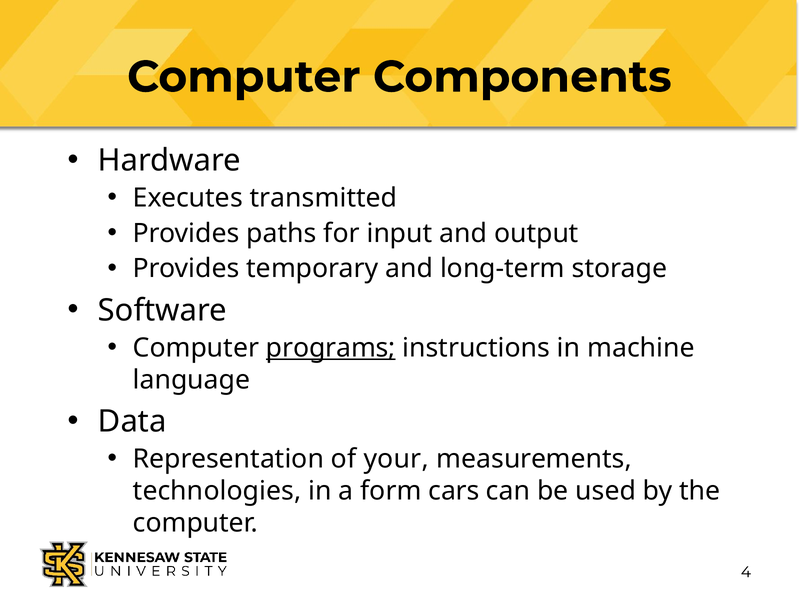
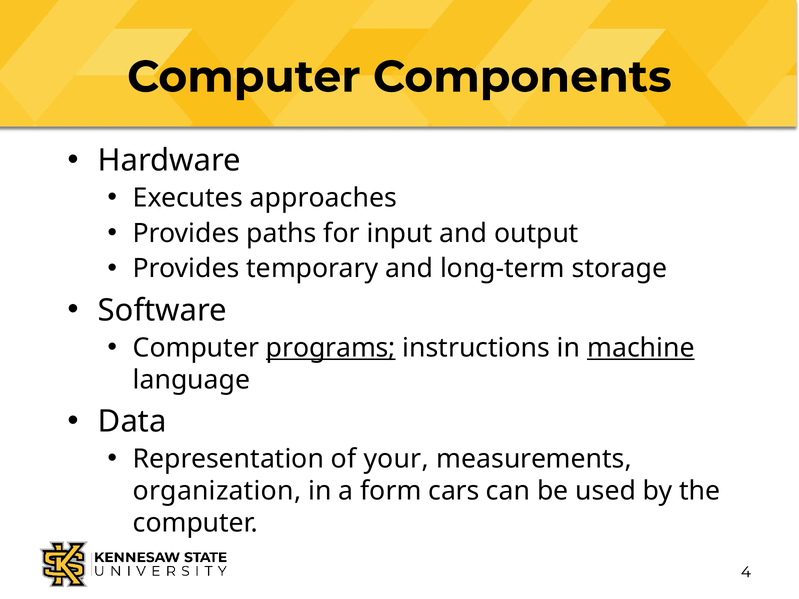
transmitted: transmitted -> approaches
machine underline: none -> present
technologies: technologies -> organization
